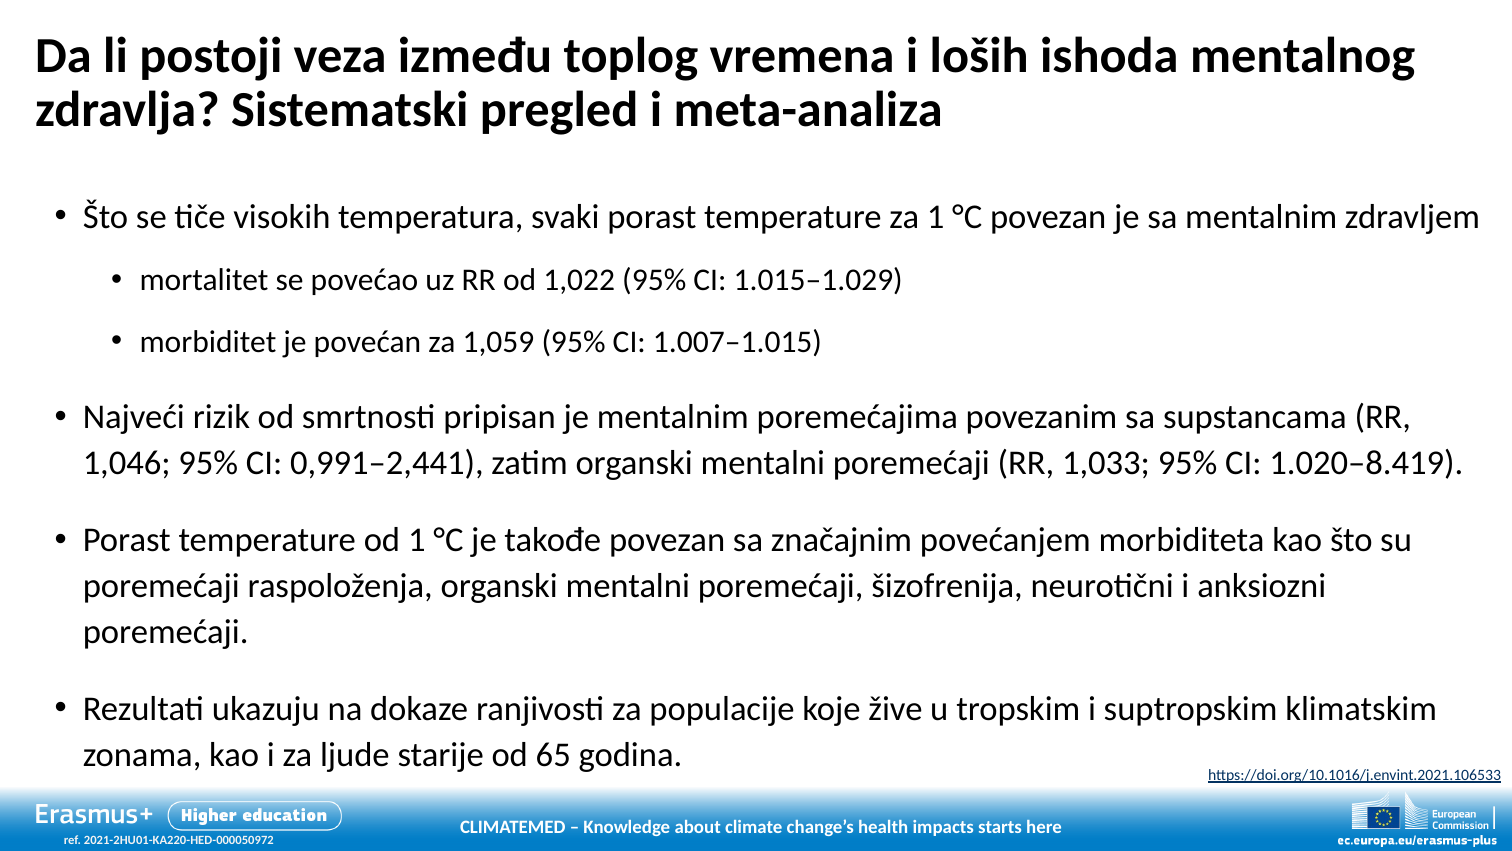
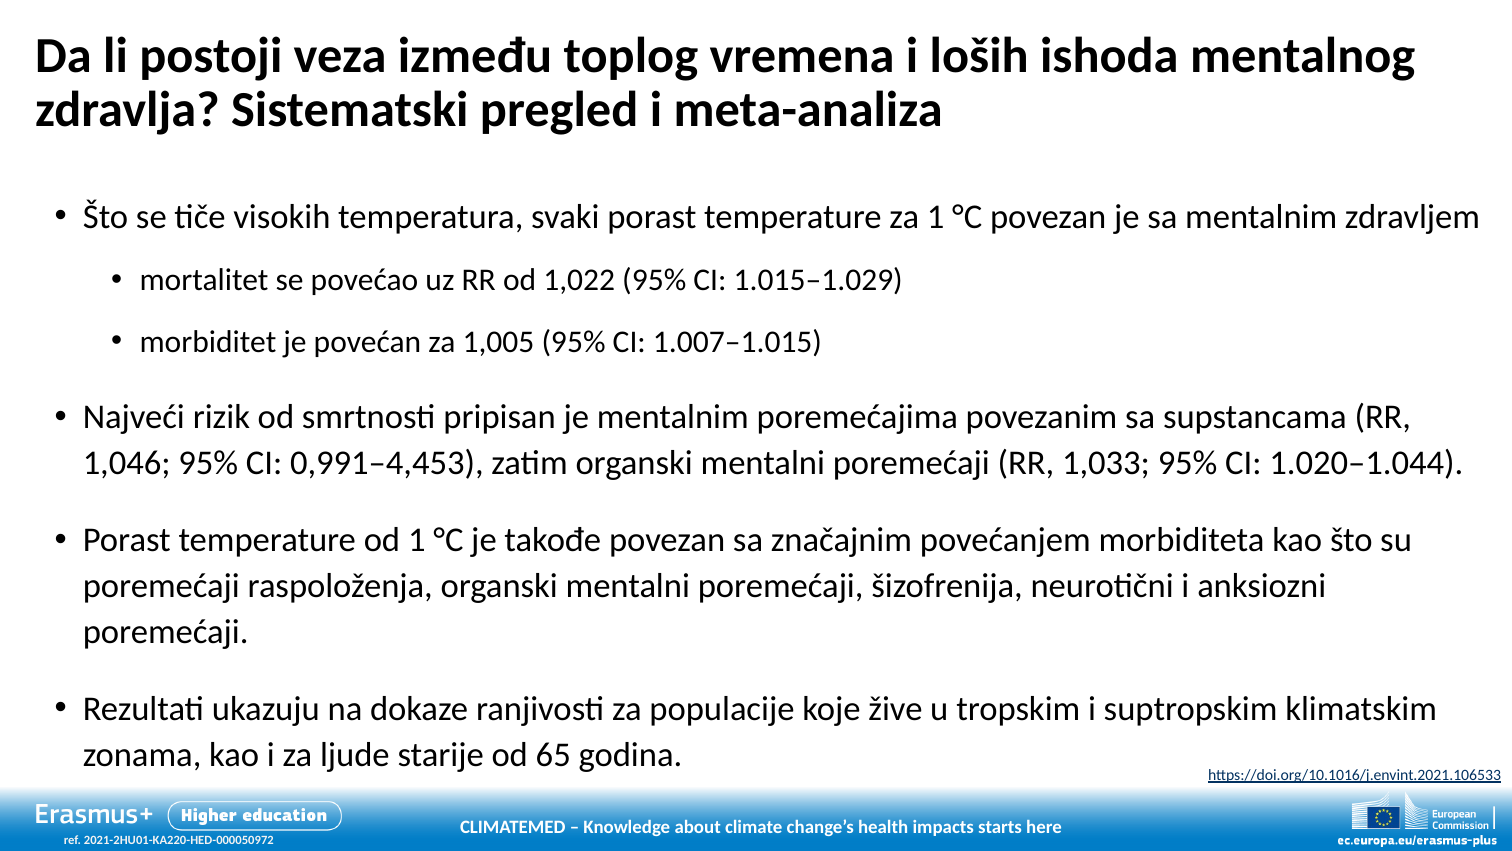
1,059: 1,059 -> 1,005
0,991–2,441: 0,991–2,441 -> 0,991–4,453
1.020–8.419: 1.020–8.419 -> 1.020–1.044
